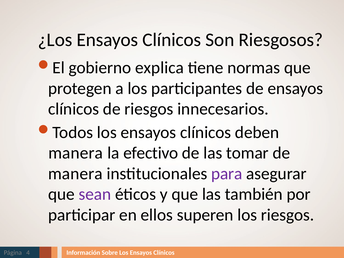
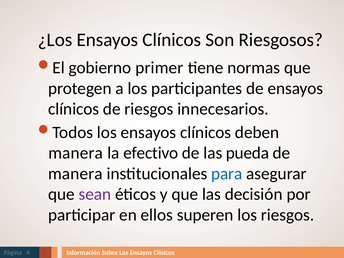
explica: explica -> primer
tomar: tomar -> pueda
para colour: purple -> blue
también: también -> decisión
